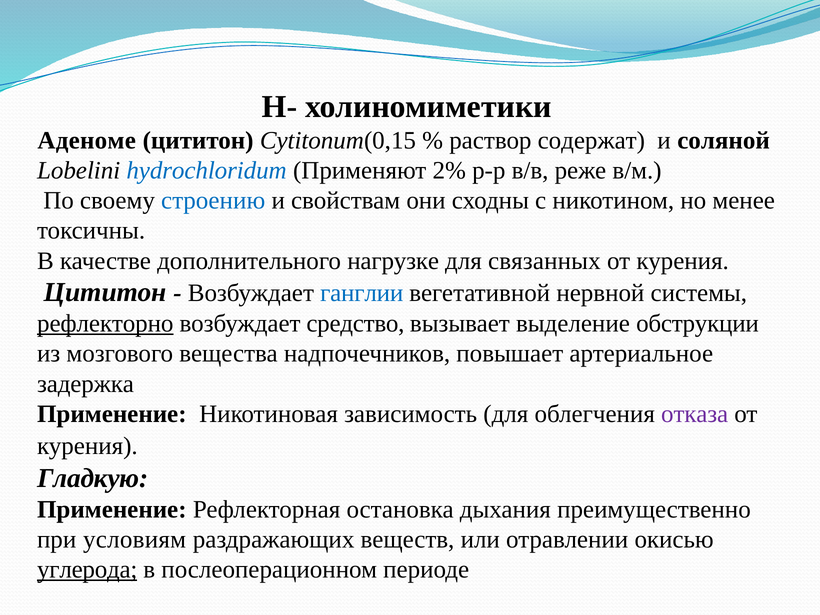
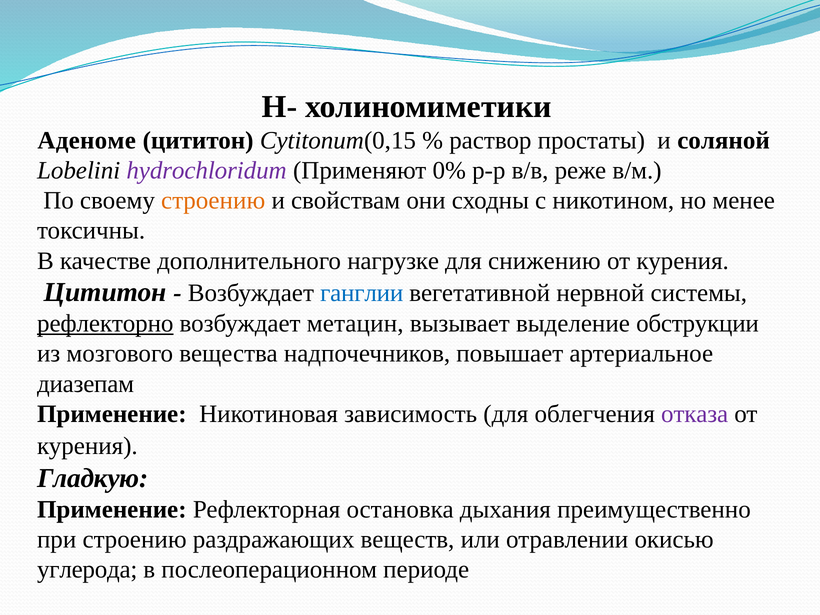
содержат: содержат -> простаты
hydrochloridum colour: blue -> purple
2%: 2% -> 0%
строению at (213, 201) colour: blue -> orange
связанных: связанных -> снижению
средство: средство -> метацин
задержка: задержка -> диазепам
при условиям: условиям -> строению
углерода underline: present -> none
